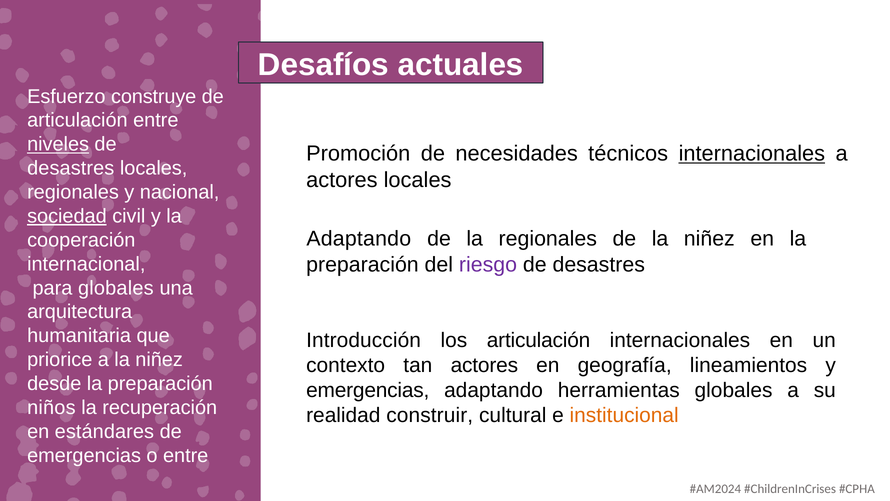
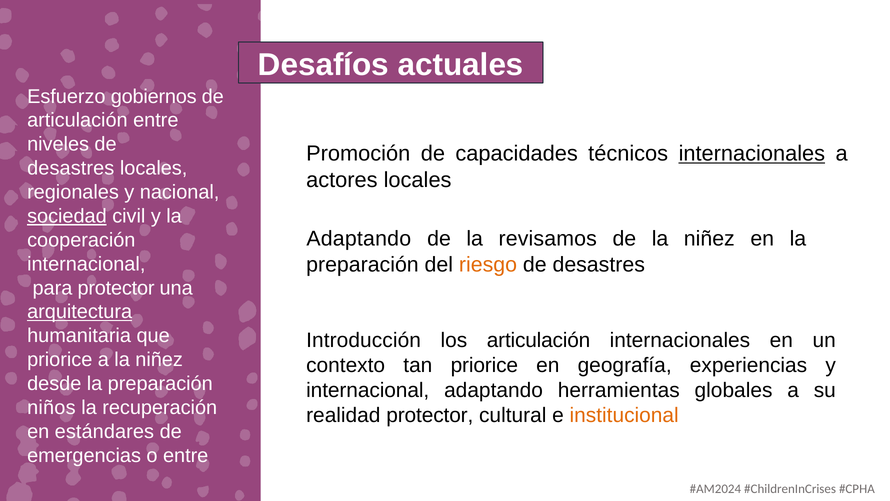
construye: construye -> gobiernos
niveles underline: present -> none
necesidades: necesidades -> capacidades
la regionales: regionales -> revisamos
riesgo colour: purple -> orange
para globales: globales -> protector
arquitectura underline: none -> present
tan actores: actores -> priorice
lineamientos: lineamientos -> experiencias
emergencias at (368, 390): emergencias -> internacional
realidad construir: construir -> protector
